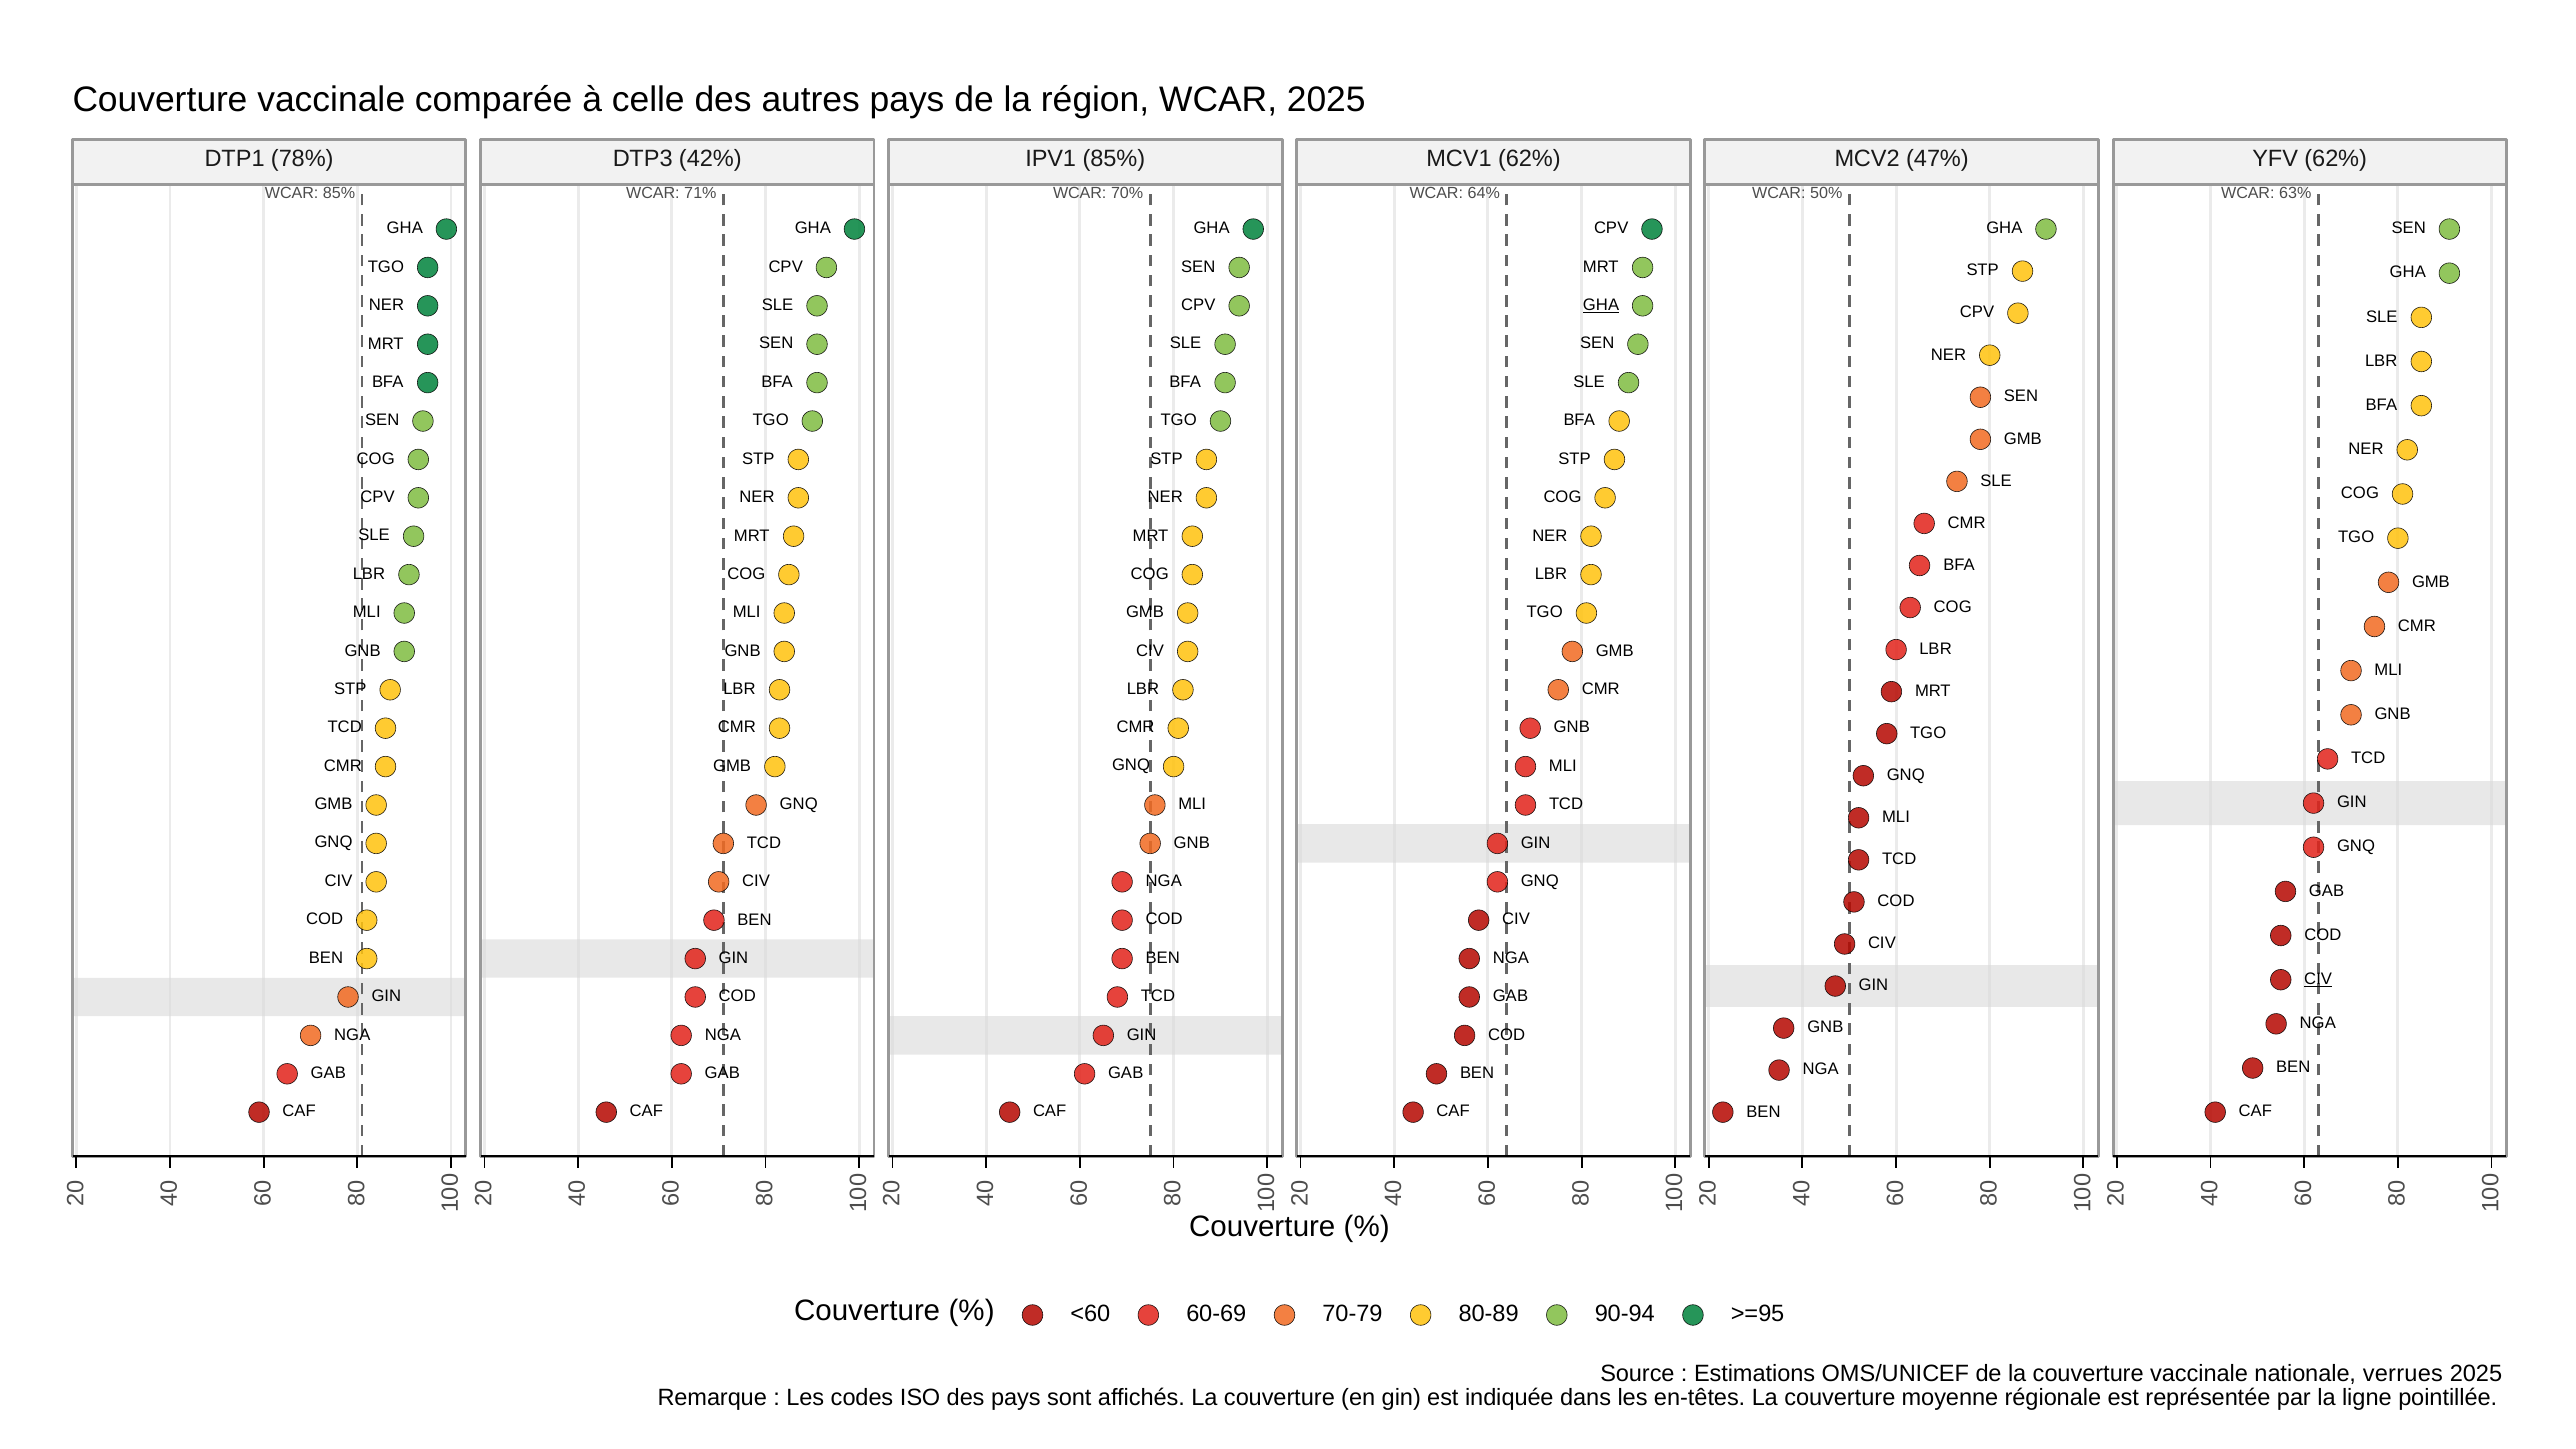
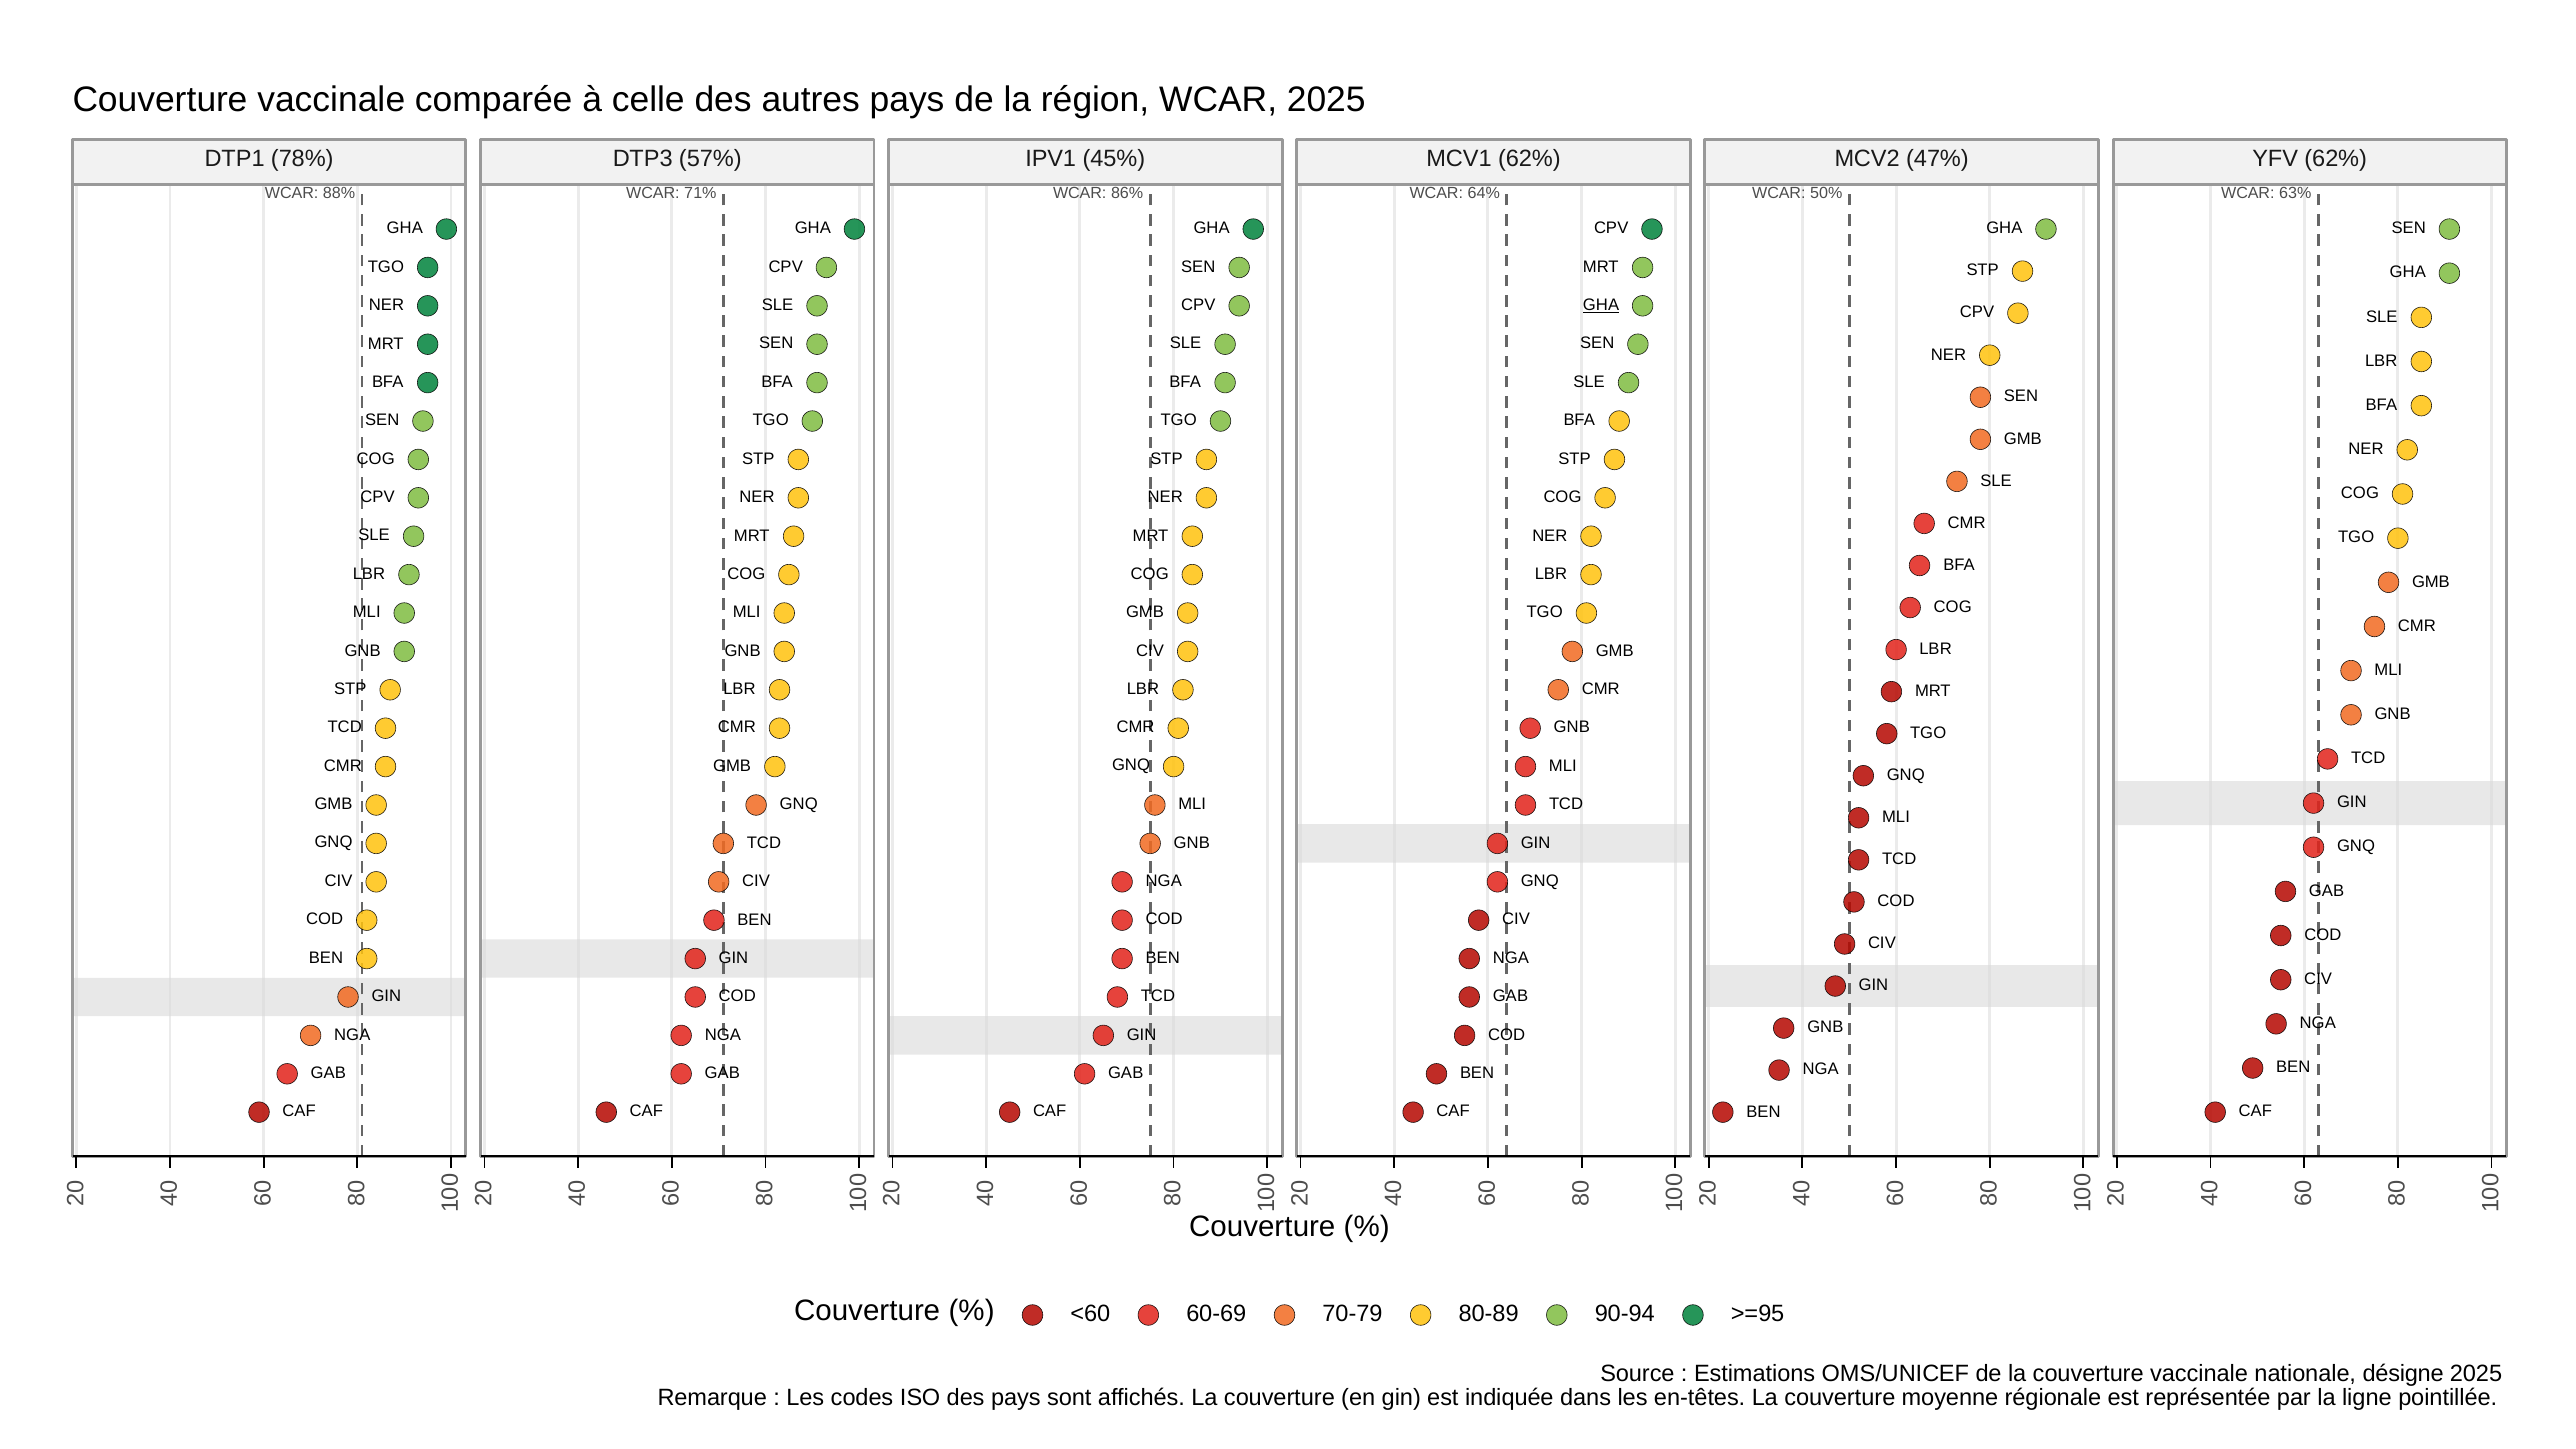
42%: 42% -> 57%
IPV1 85%: 85% -> 45%
WCAR 85%: 85% -> 88%
70%: 70% -> 86%
CIV at (2318, 979) underline: present -> none
verrues: verrues -> désigne
